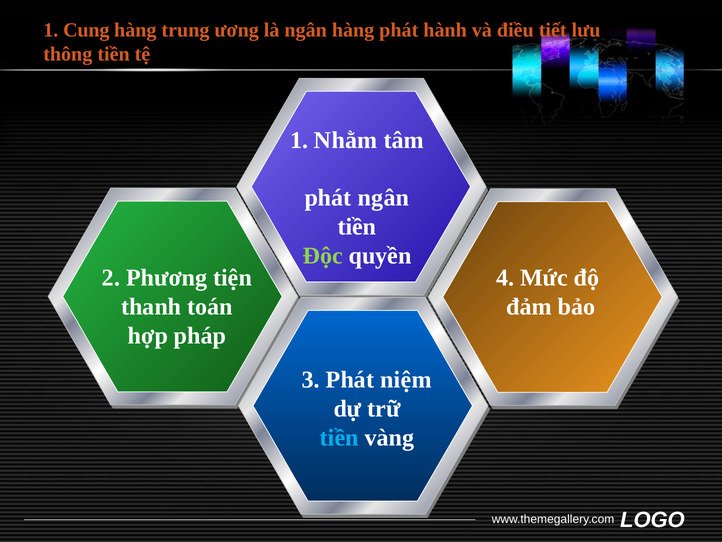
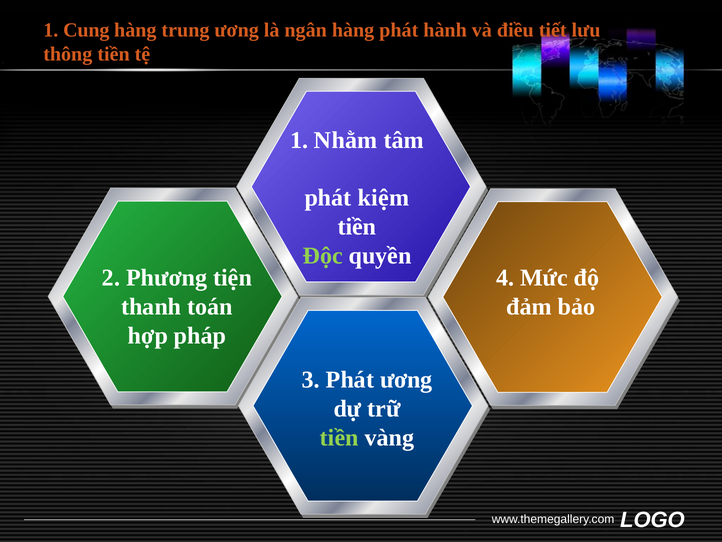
phát ngân: ngân -> kiệm
Phát niệm: niệm -> ương
tiền at (339, 437) colour: light blue -> light green
